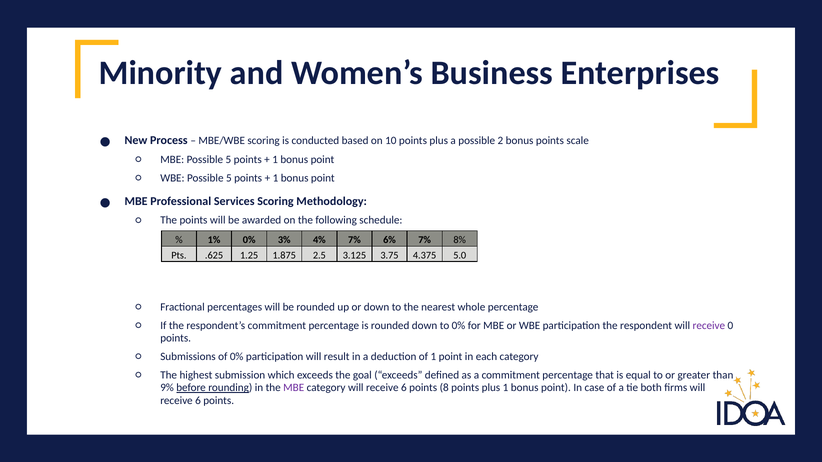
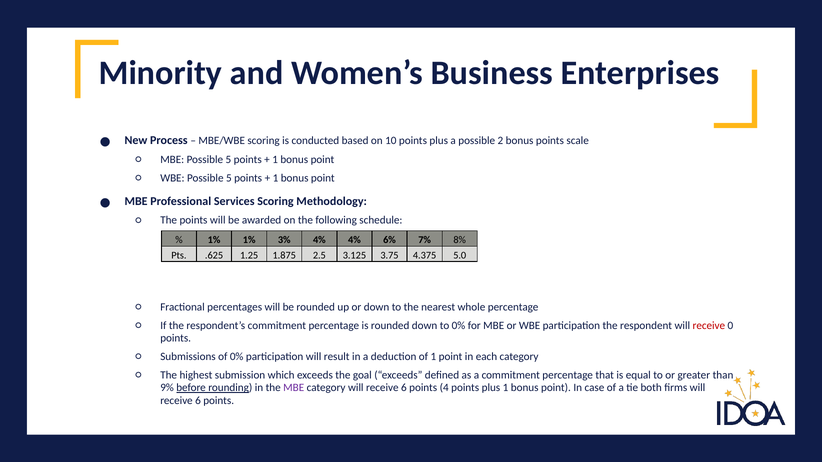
1% 0%: 0% -> 1%
4% 7%: 7% -> 4%
receive at (709, 326) colour: purple -> red
8: 8 -> 4
